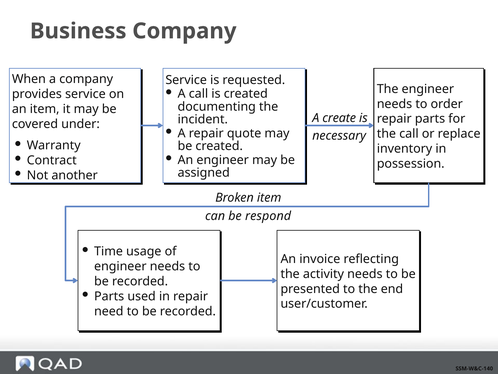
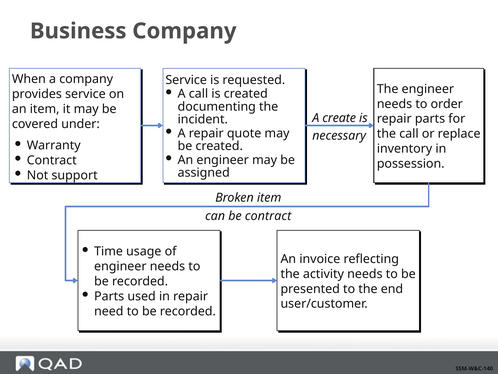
another: another -> support
be respond: respond -> contract
